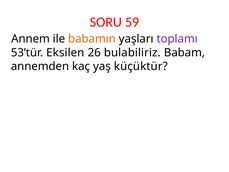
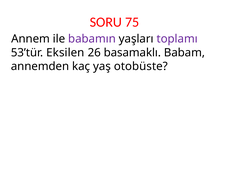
59: 59 -> 75
babamın colour: orange -> purple
bulabiliriz: bulabiliriz -> basamaklı
küçüktür: küçüktür -> otobüste
